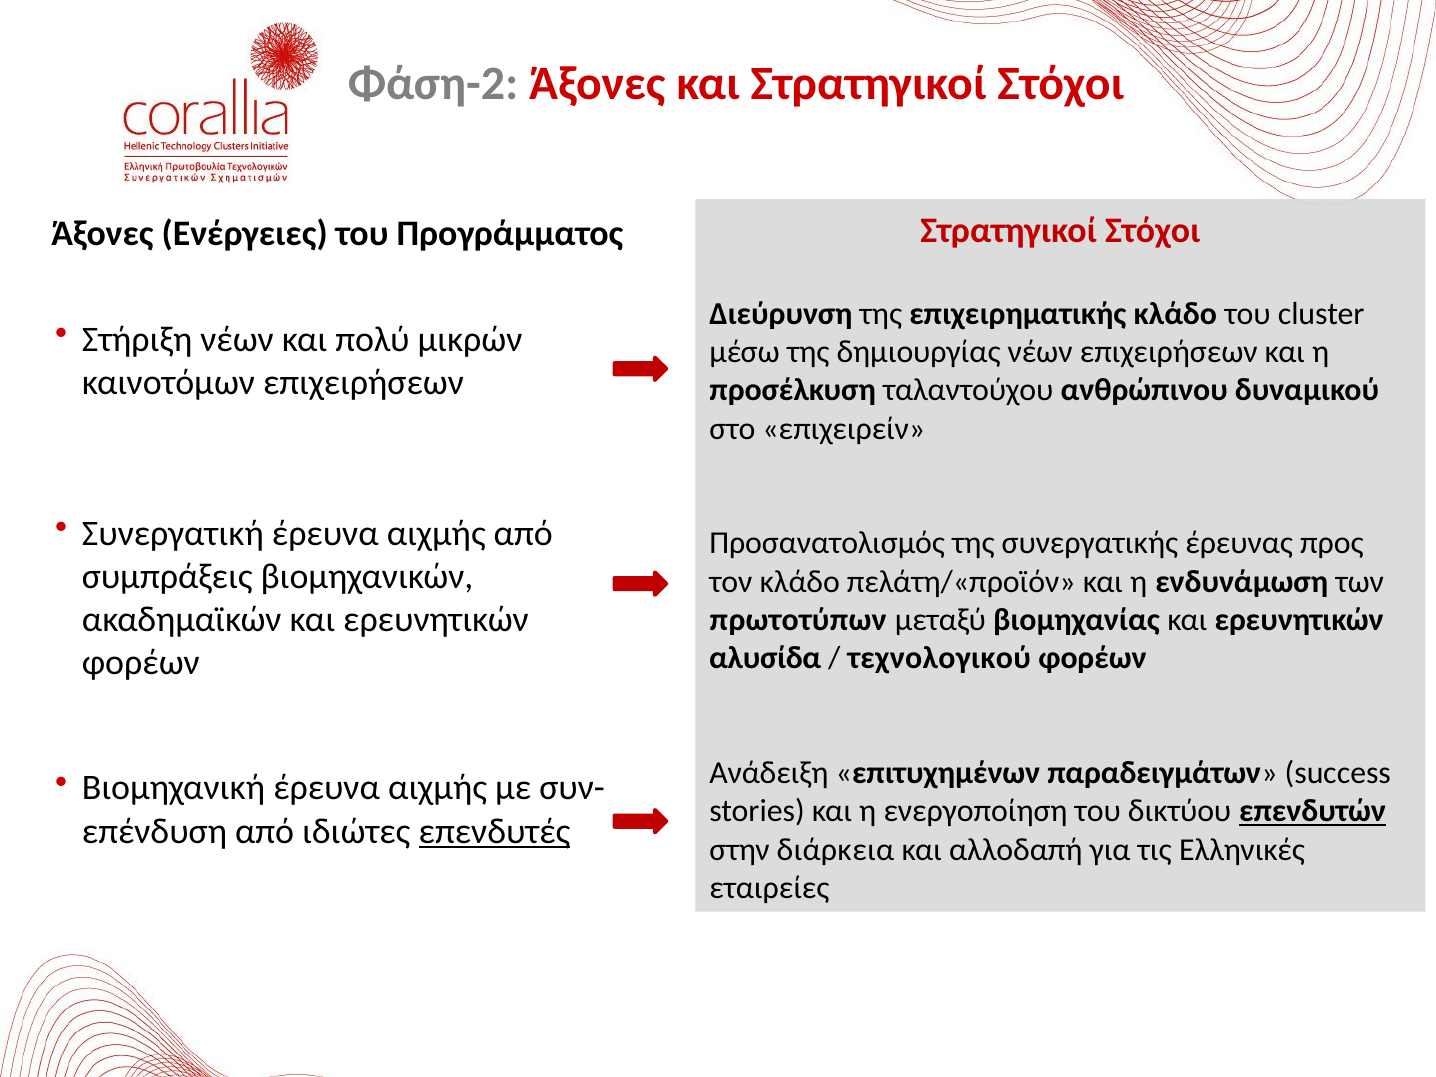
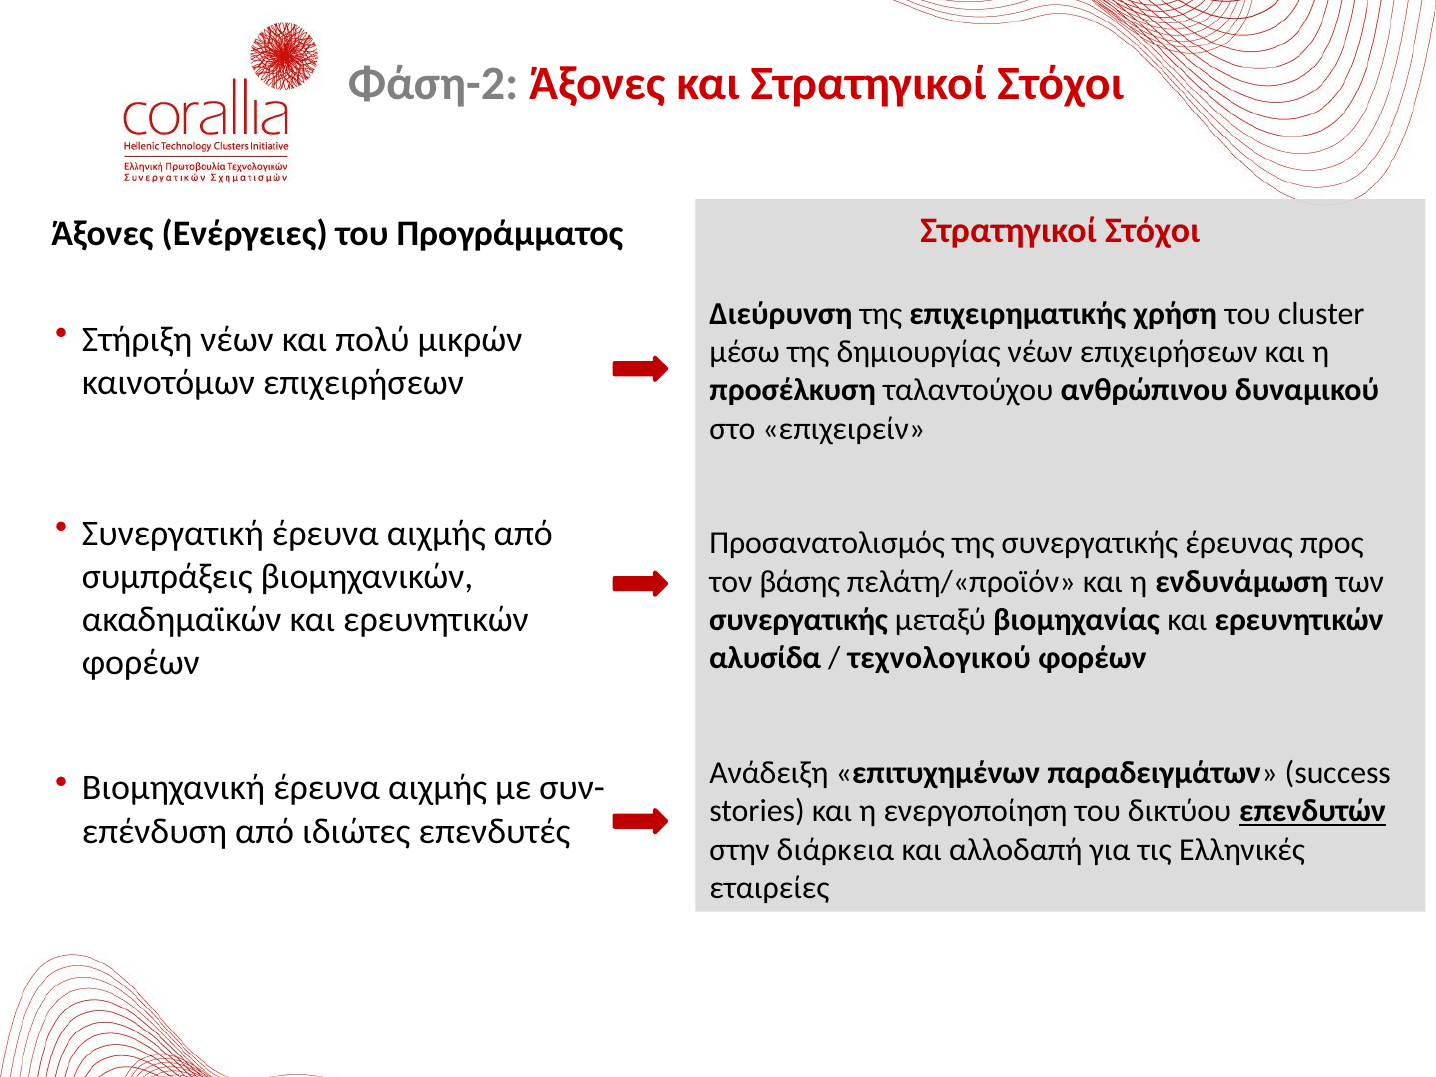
επιχειρηματικής κλάδο: κλάδο -> χρήση
τον κλάδο: κλάδο -> βάσης
πρωτοτύπων at (798, 620): πρωτοτύπων -> συνεργατικής
επενδυτές underline: present -> none
